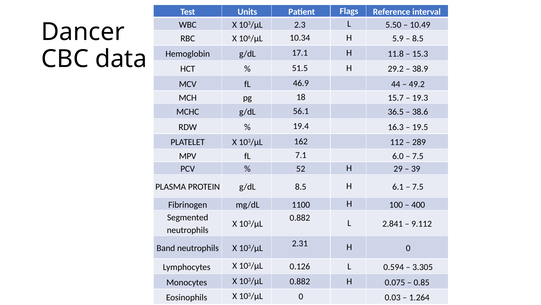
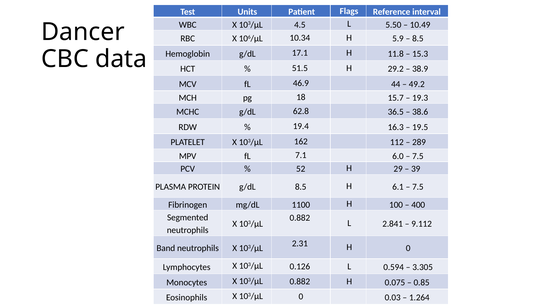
2.3: 2.3 -> 4.5
56.1: 56.1 -> 62.8
